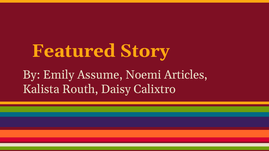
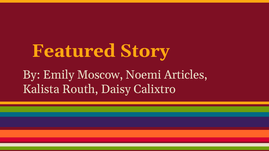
Assume: Assume -> Moscow
